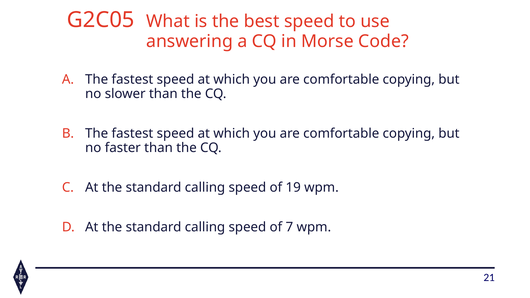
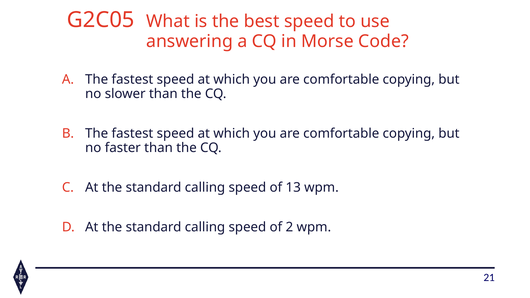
19: 19 -> 13
7: 7 -> 2
